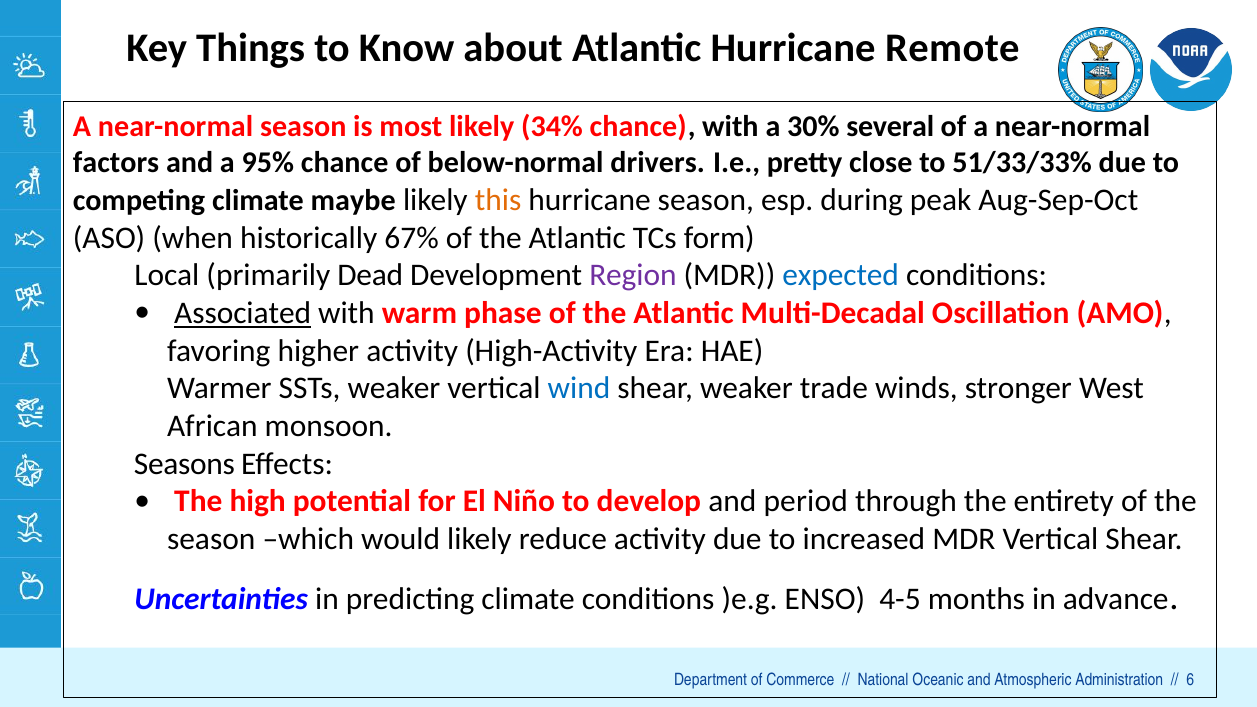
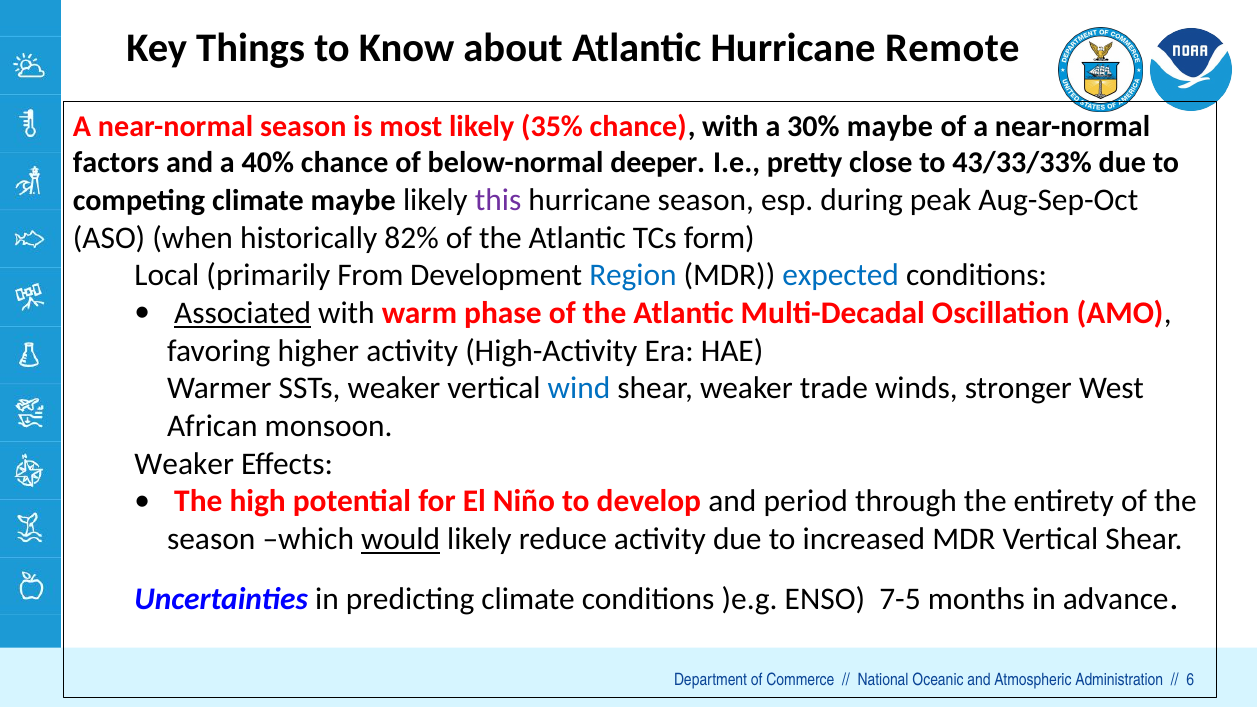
34%: 34% -> 35%
30% several: several -> maybe
95%: 95% -> 40%
drivers: drivers -> deeper
51/33/33%: 51/33/33% -> 43/33/33%
this colour: orange -> purple
67%: 67% -> 82%
Dead: Dead -> From
Region colour: purple -> blue
Seasons at (184, 464): Seasons -> Weaker
would underline: none -> present
4-5: 4-5 -> 7-5
